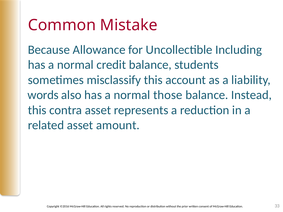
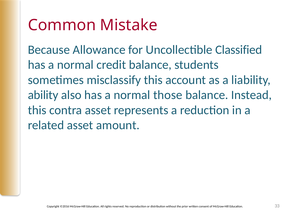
Including: Including -> Classified
words: words -> ability
